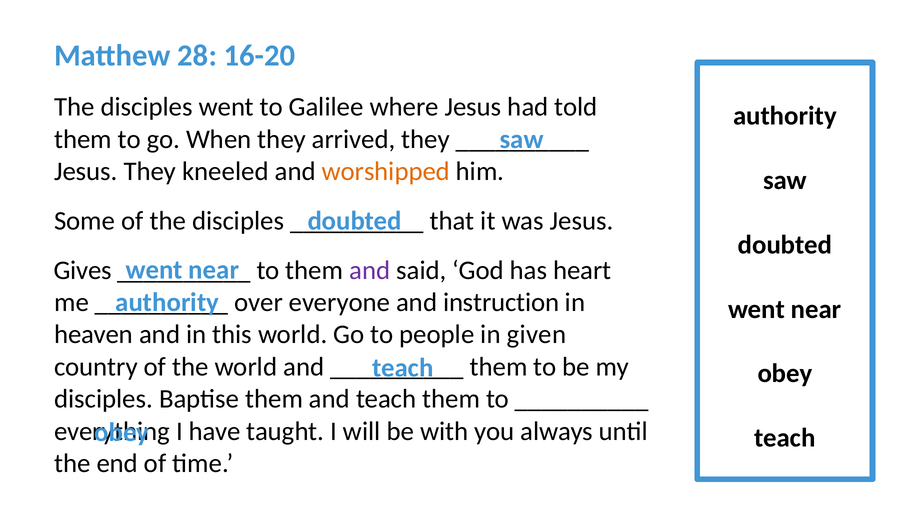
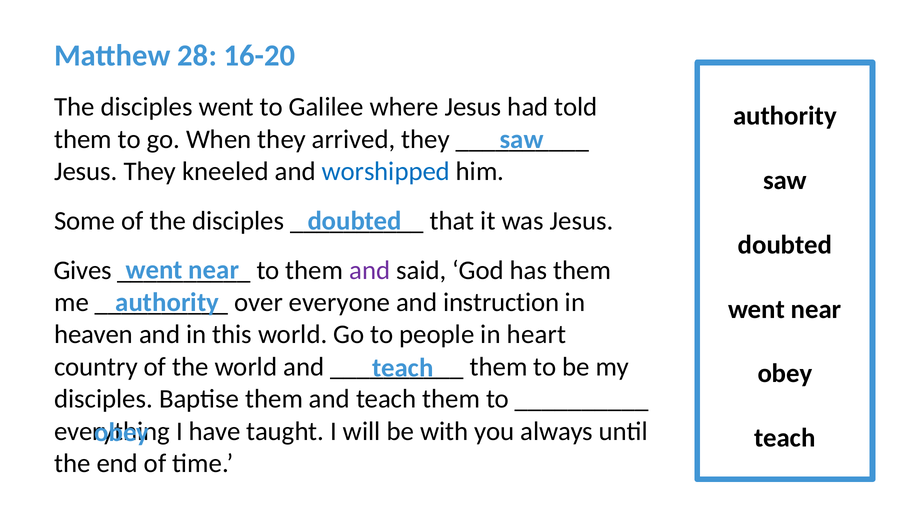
worshipped colour: orange -> blue
has heart: heart -> them
given: given -> heart
